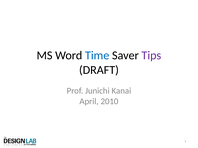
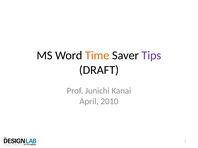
Time colour: blue -> orange
